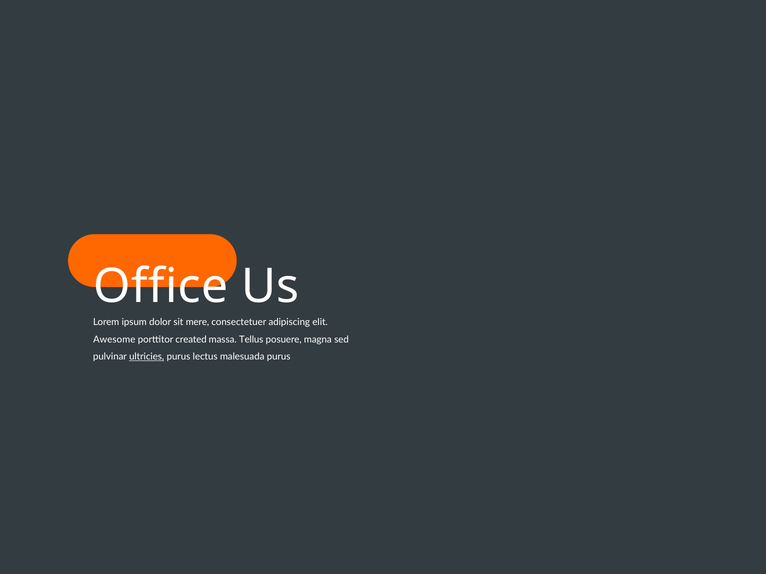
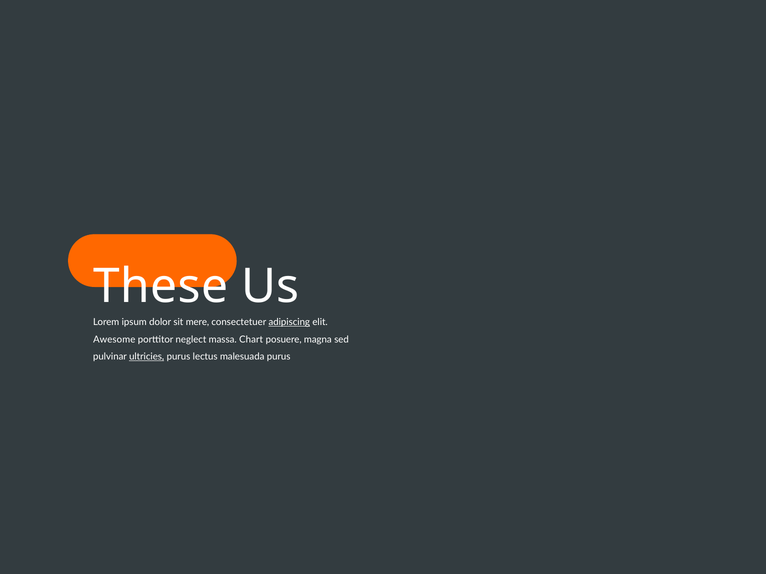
Office: Office -> These
adipiscing underline: none -> present
created: created -> neglect
Tellus: Tellus -> Chart
